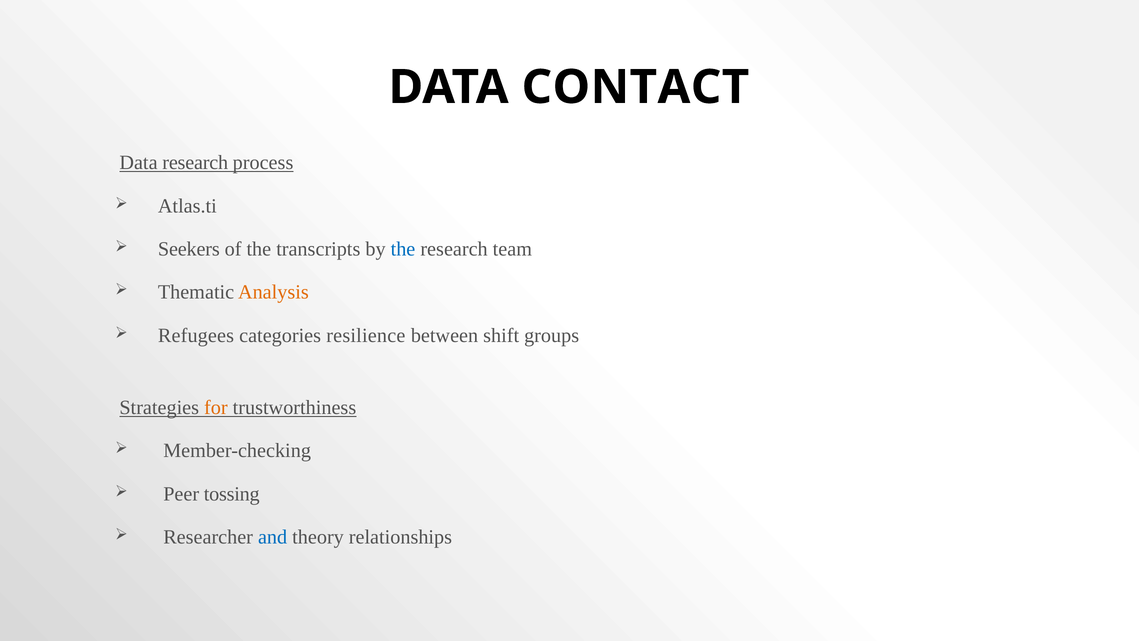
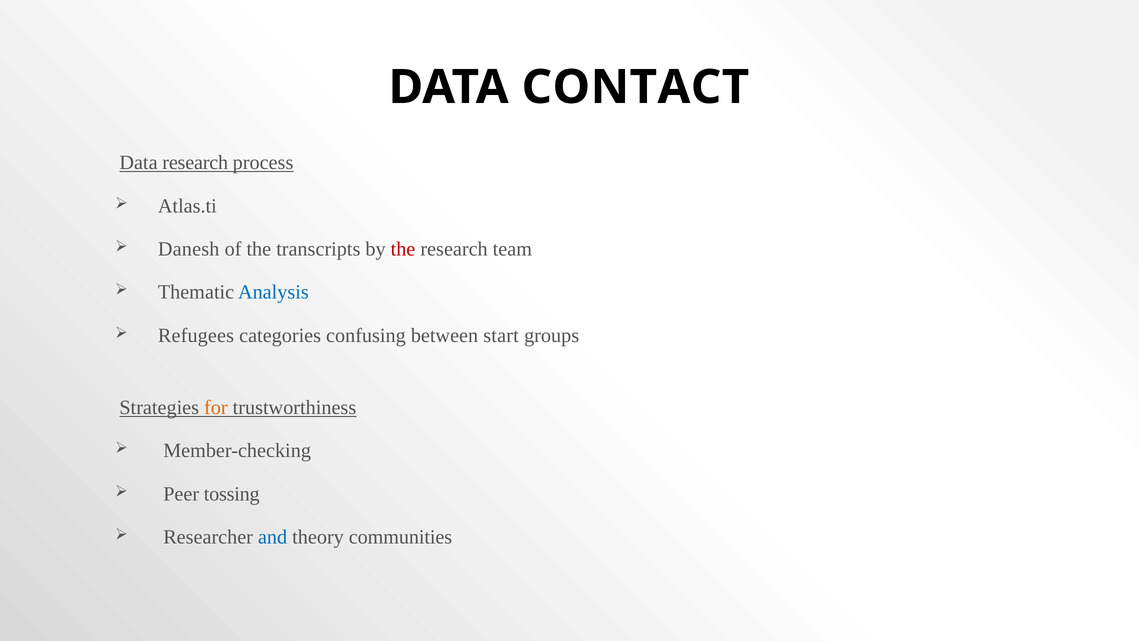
Seekers: Seekers -> Danesh
the at (403, 249) colour: blue -> red
Analysis colour: orange -> blue
resilience: resilience -> confusing
shift: shift -> start
relationships: relationships -> communities
